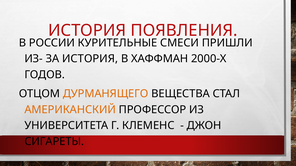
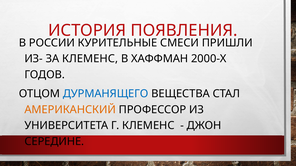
ЗА ИСТОРИЯ: ИСТОРИЯ -> КЛЕМЕНС
ДУРМАНЯЩЕГО colour: orange -> blue
СИГАРЕТЫ: СИГАРЕТЫ -> СЕРЕДИНЕ
